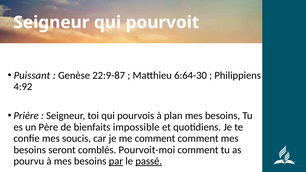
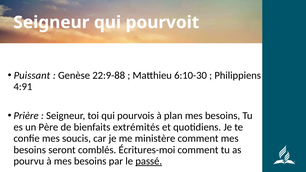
22:9-87: 22:9-87 -> 22:9-88
6:64-30: 6:64-30 -> 6:10-30
4:92: 4:92 -> 4:91
impossible: impossible -> extrémités
me comment: comment -> ministère
Pourvoit-moi: Pourvoit-moi -> Écritures-moi
par underline: present -> none
